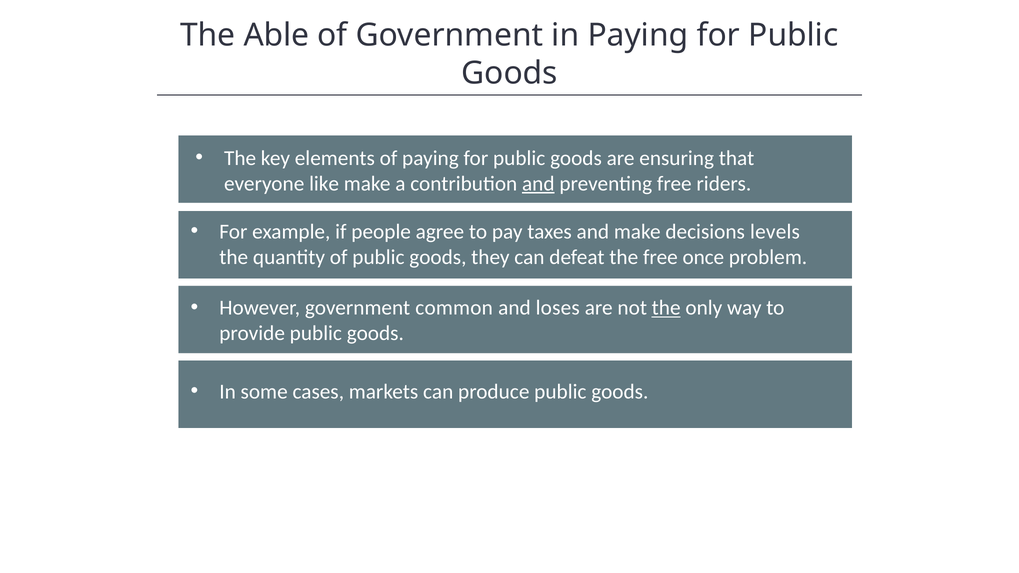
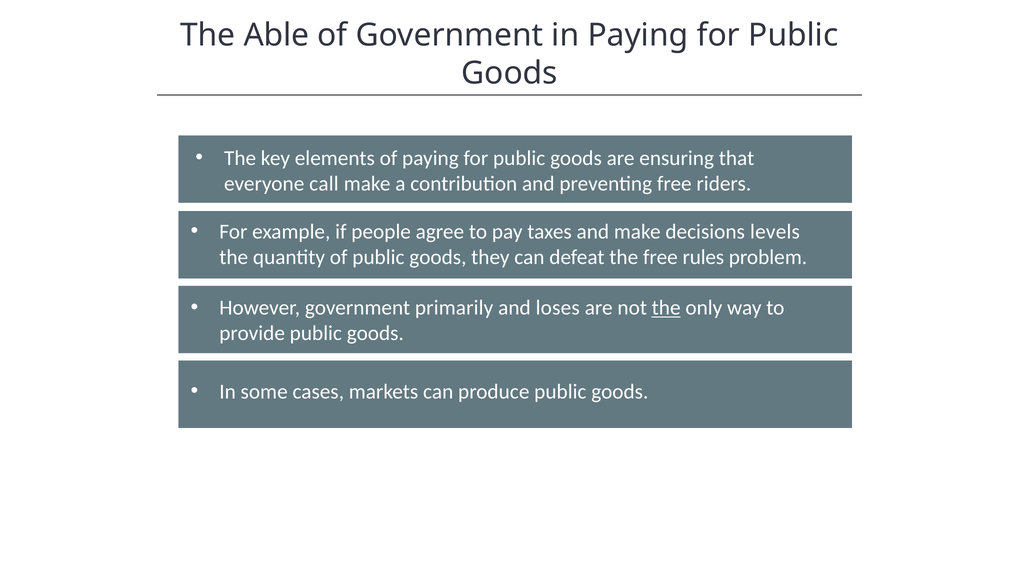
like: like -> call
and at (538, 184) underline: present -> none
once: once -> rules
common: common -> primarily
